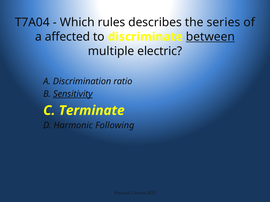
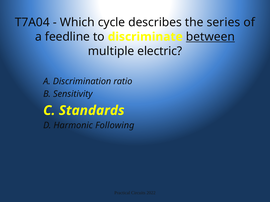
rules: rules -> cycle
affected: affected -> feedline
Sensitivity underline: present -> none
Terminate: Terminate -> Standards
